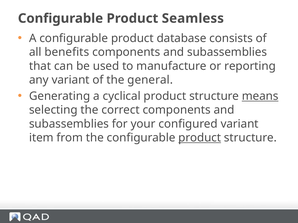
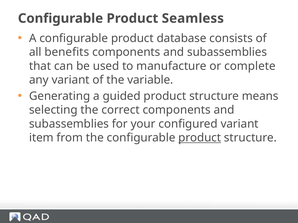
reporting: reporting -> complete
general: general -> variable
cyclical: cyclical -> guided
means underline: present -> none
